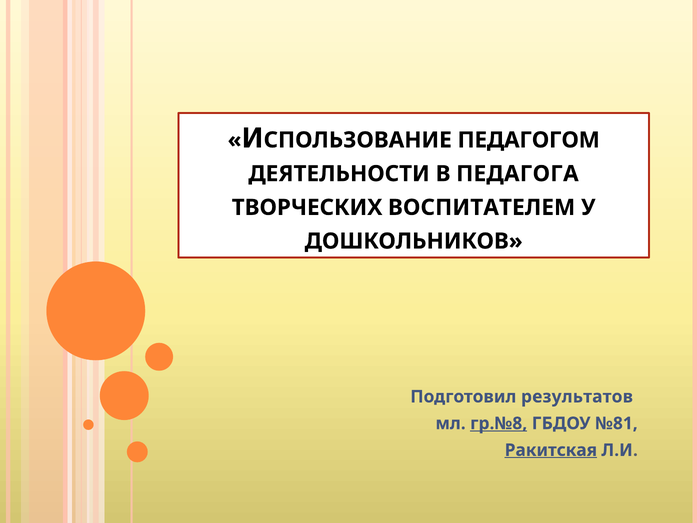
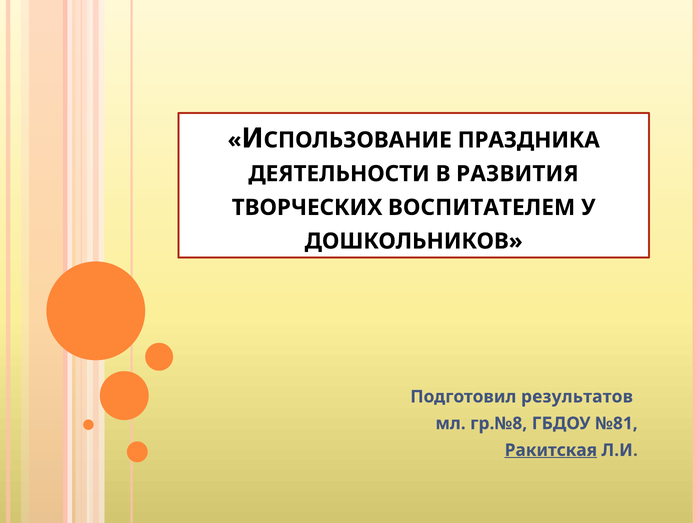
ПЕДАГОГОМ: ПЕДАГОГОМ -> ПРАЗДНИКА
ПЕДАГОГА: ПЕДАГОГА -> РАЗВИТИЯ
гр.№8 underline: present -> none
